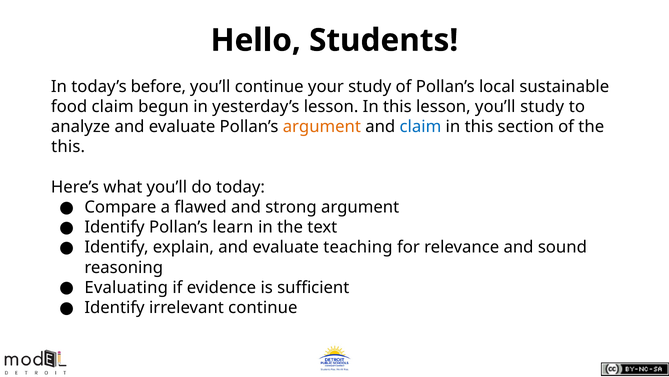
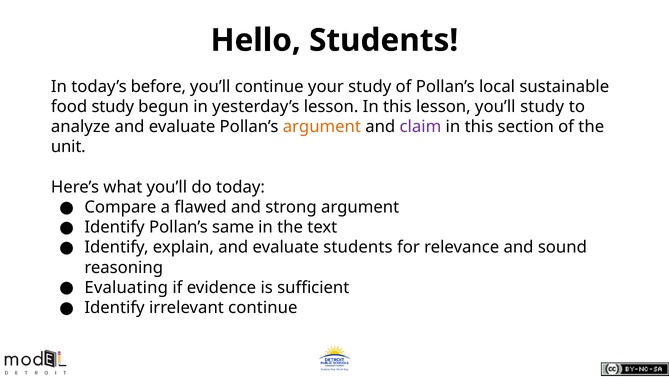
food claim: claim -> study
claim at (420, 127) colour: blue -> purple
this at (68, 147): this -> unit
learn: learn -> same
evaluate teaching: teaching -> students
